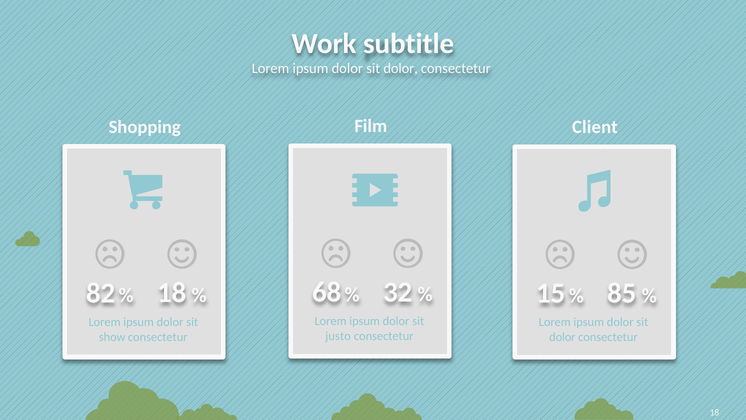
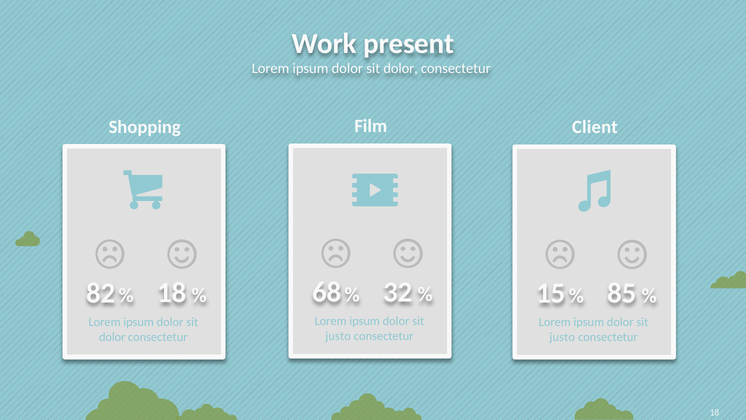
subtitle: subtitle -> present
show at (112, 337): show -> dolor
dolor at (562, 337): dolor -> justo
